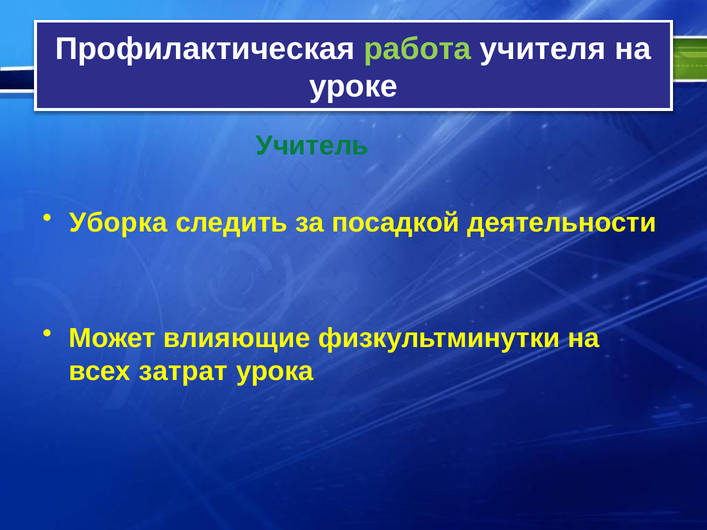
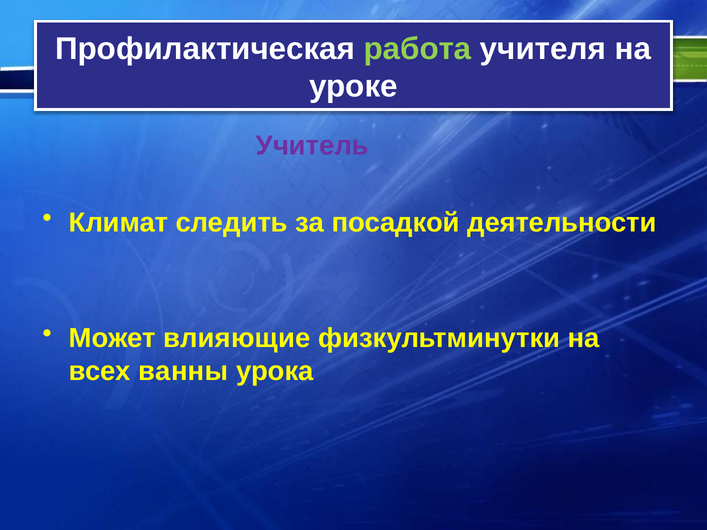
Учитель colour: green -> purple
Уборка: Уборка -> Климат
затрат: затрат -> ванны
